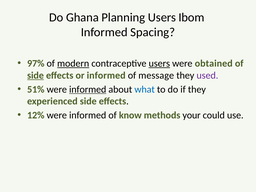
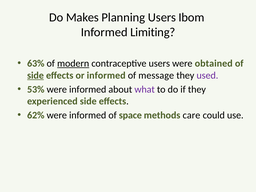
Ghana: Ghana -> Makes
Spacing: Spacing -> Limiting
97%: 97% -> 63%
users at (159, 63) underline: present -> none
51%: 51% -> 53%
informed at (88, 89) underline: present -> none
what colour: blue -> purple
12%: 12% -> 62%
know: know -> space
your: your -> care
